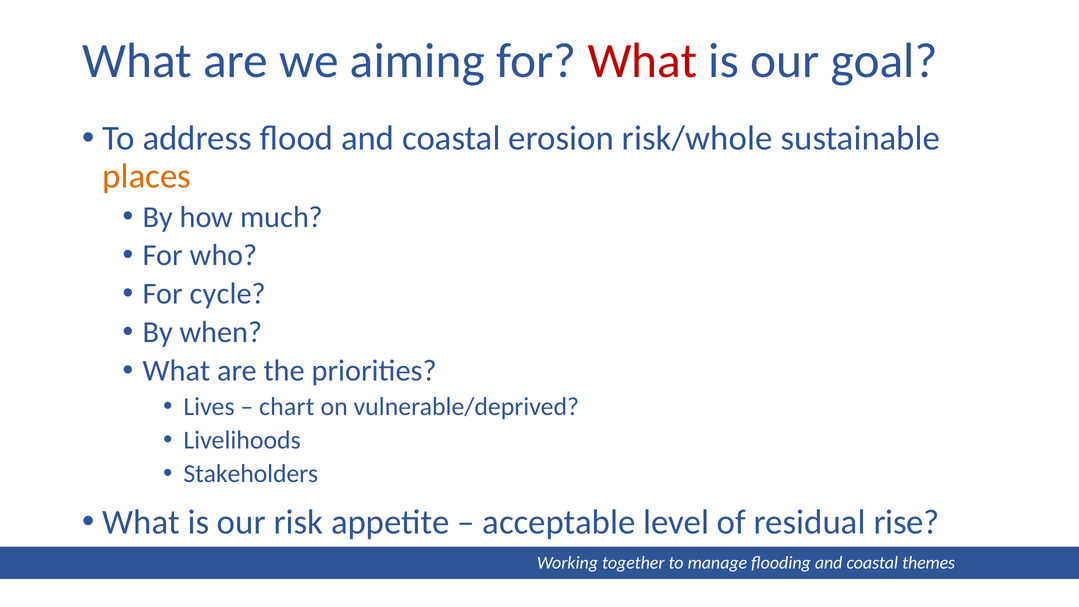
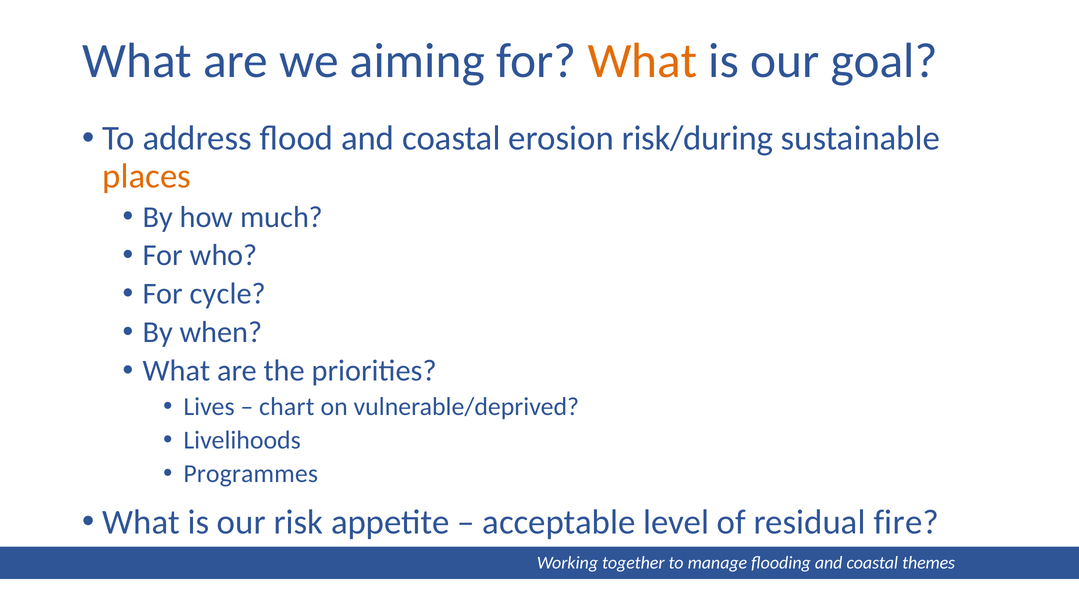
What at (642, 61) colour: red -> orange
risk/whole: risk/whole -> risk/during
Stakeholders: Stakeholders -> Programmes
rise: rise -> fire
